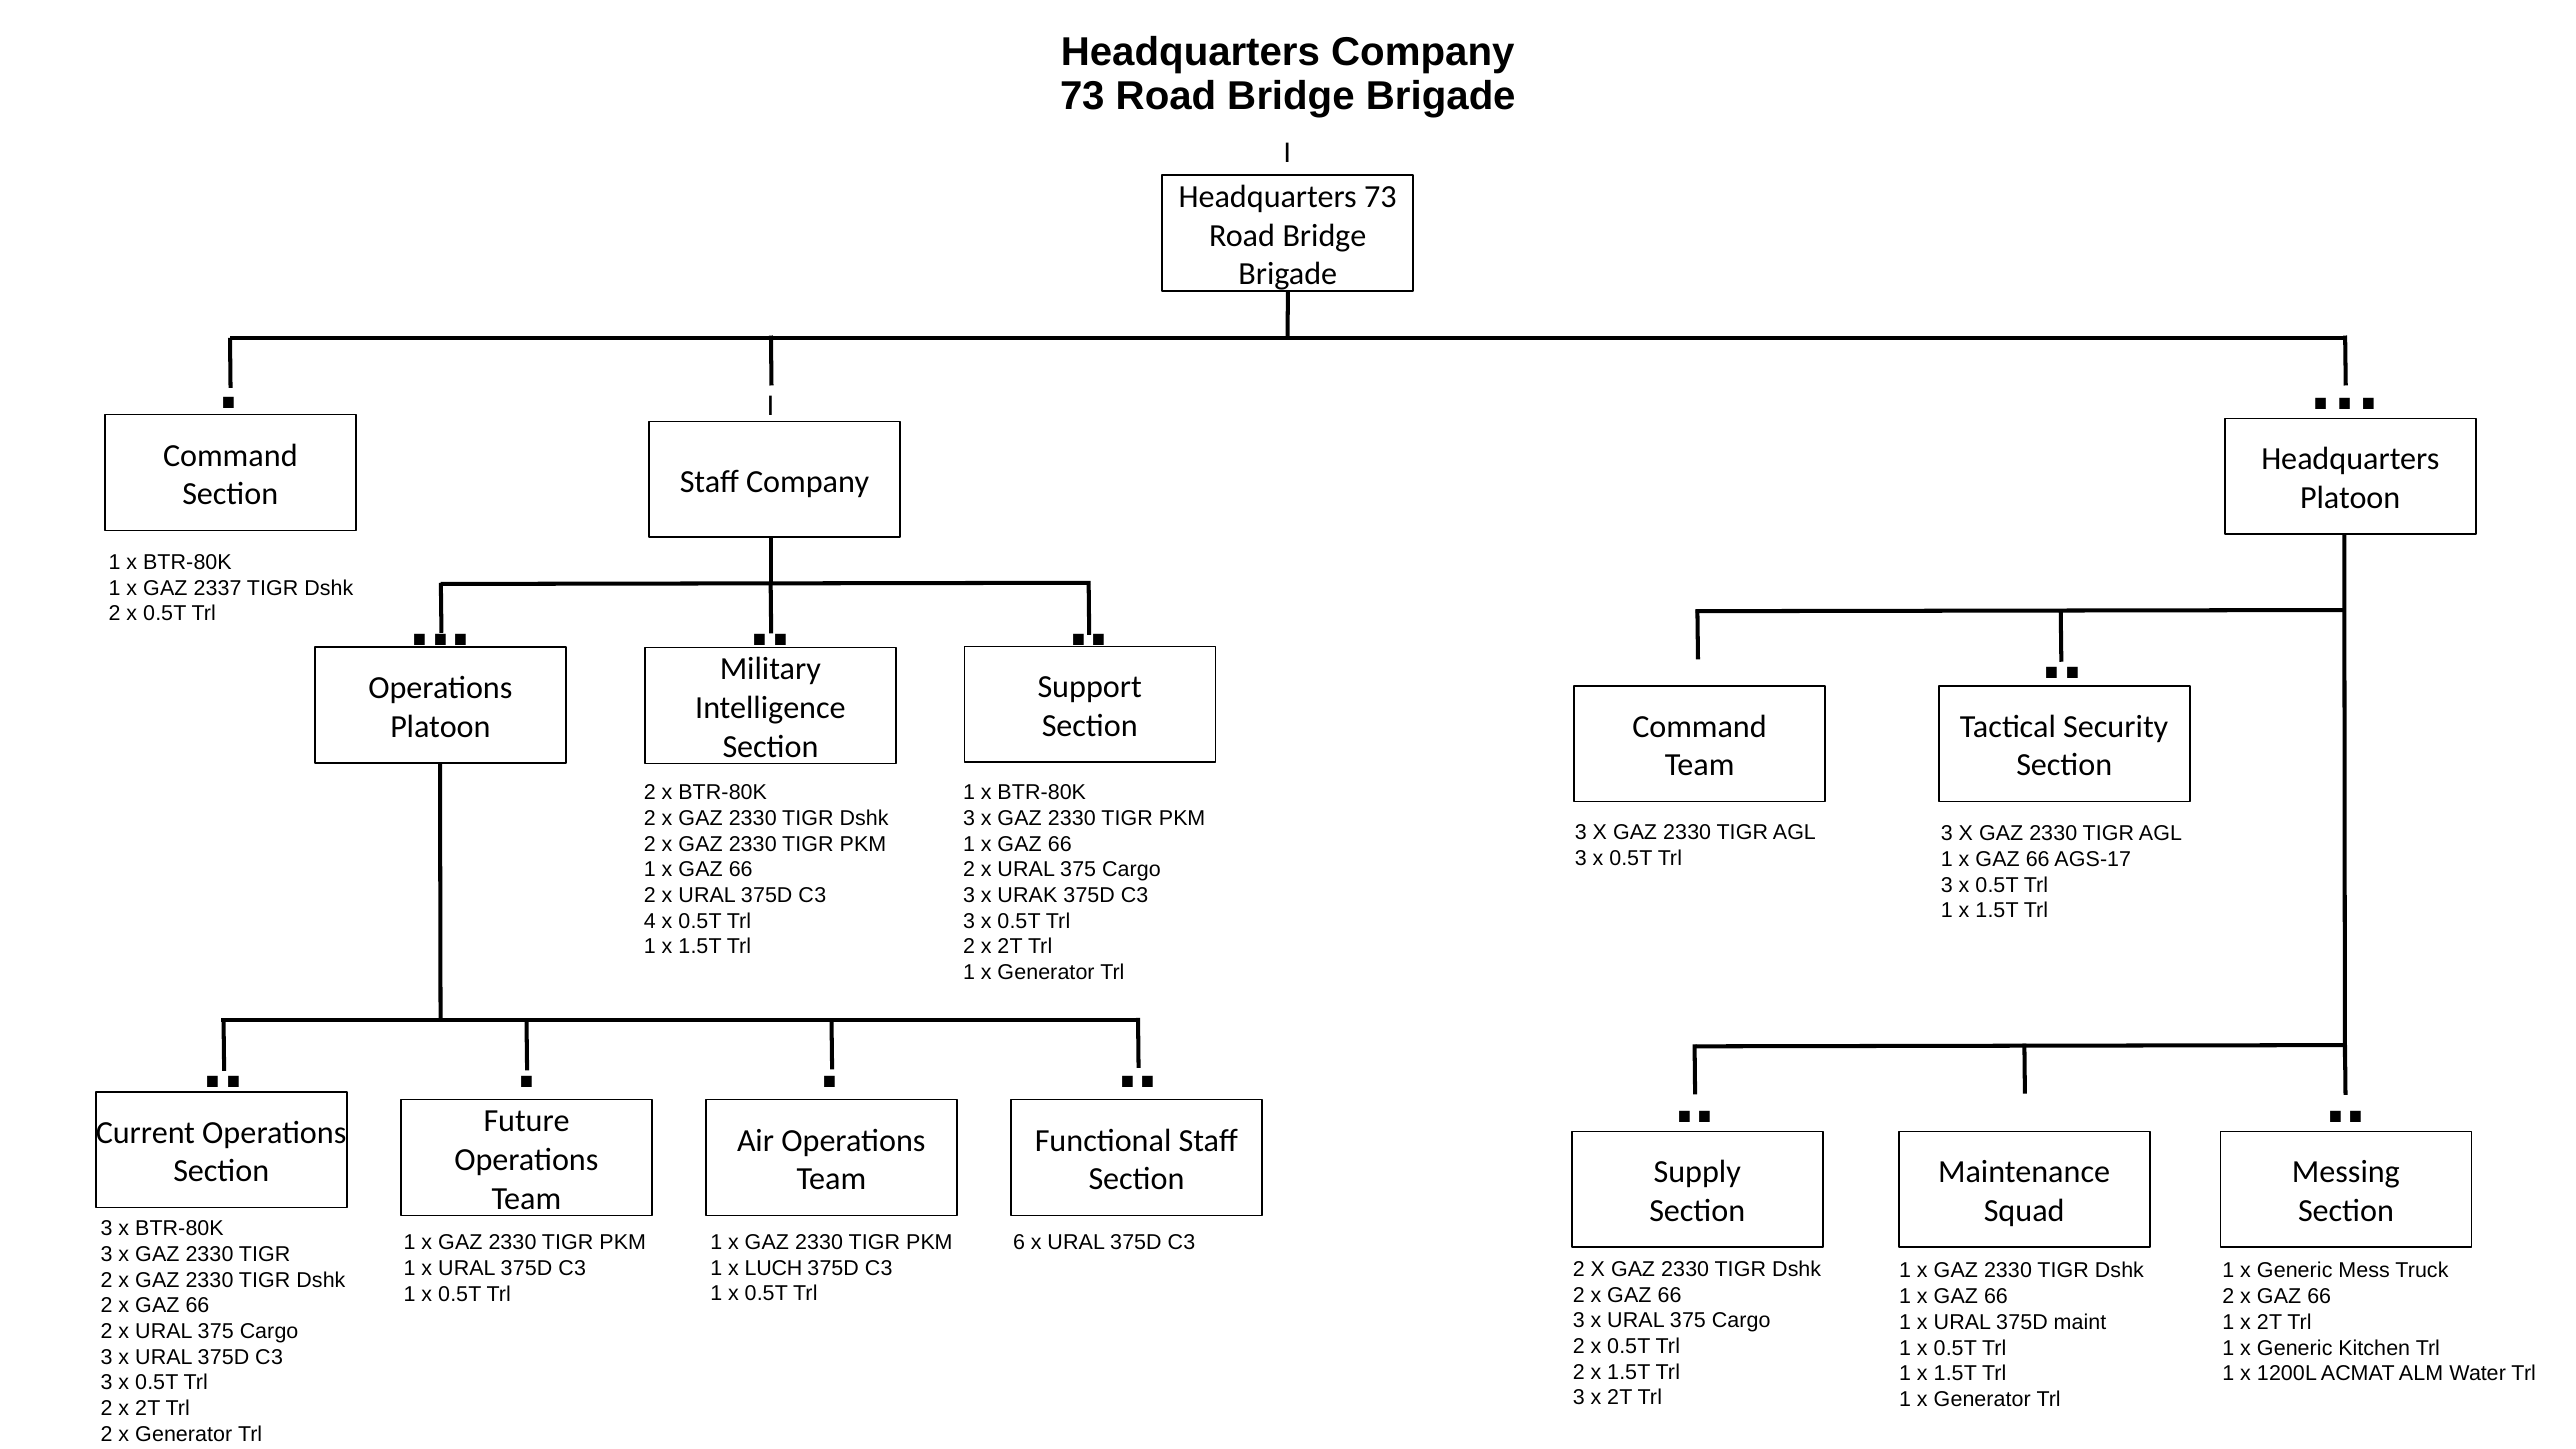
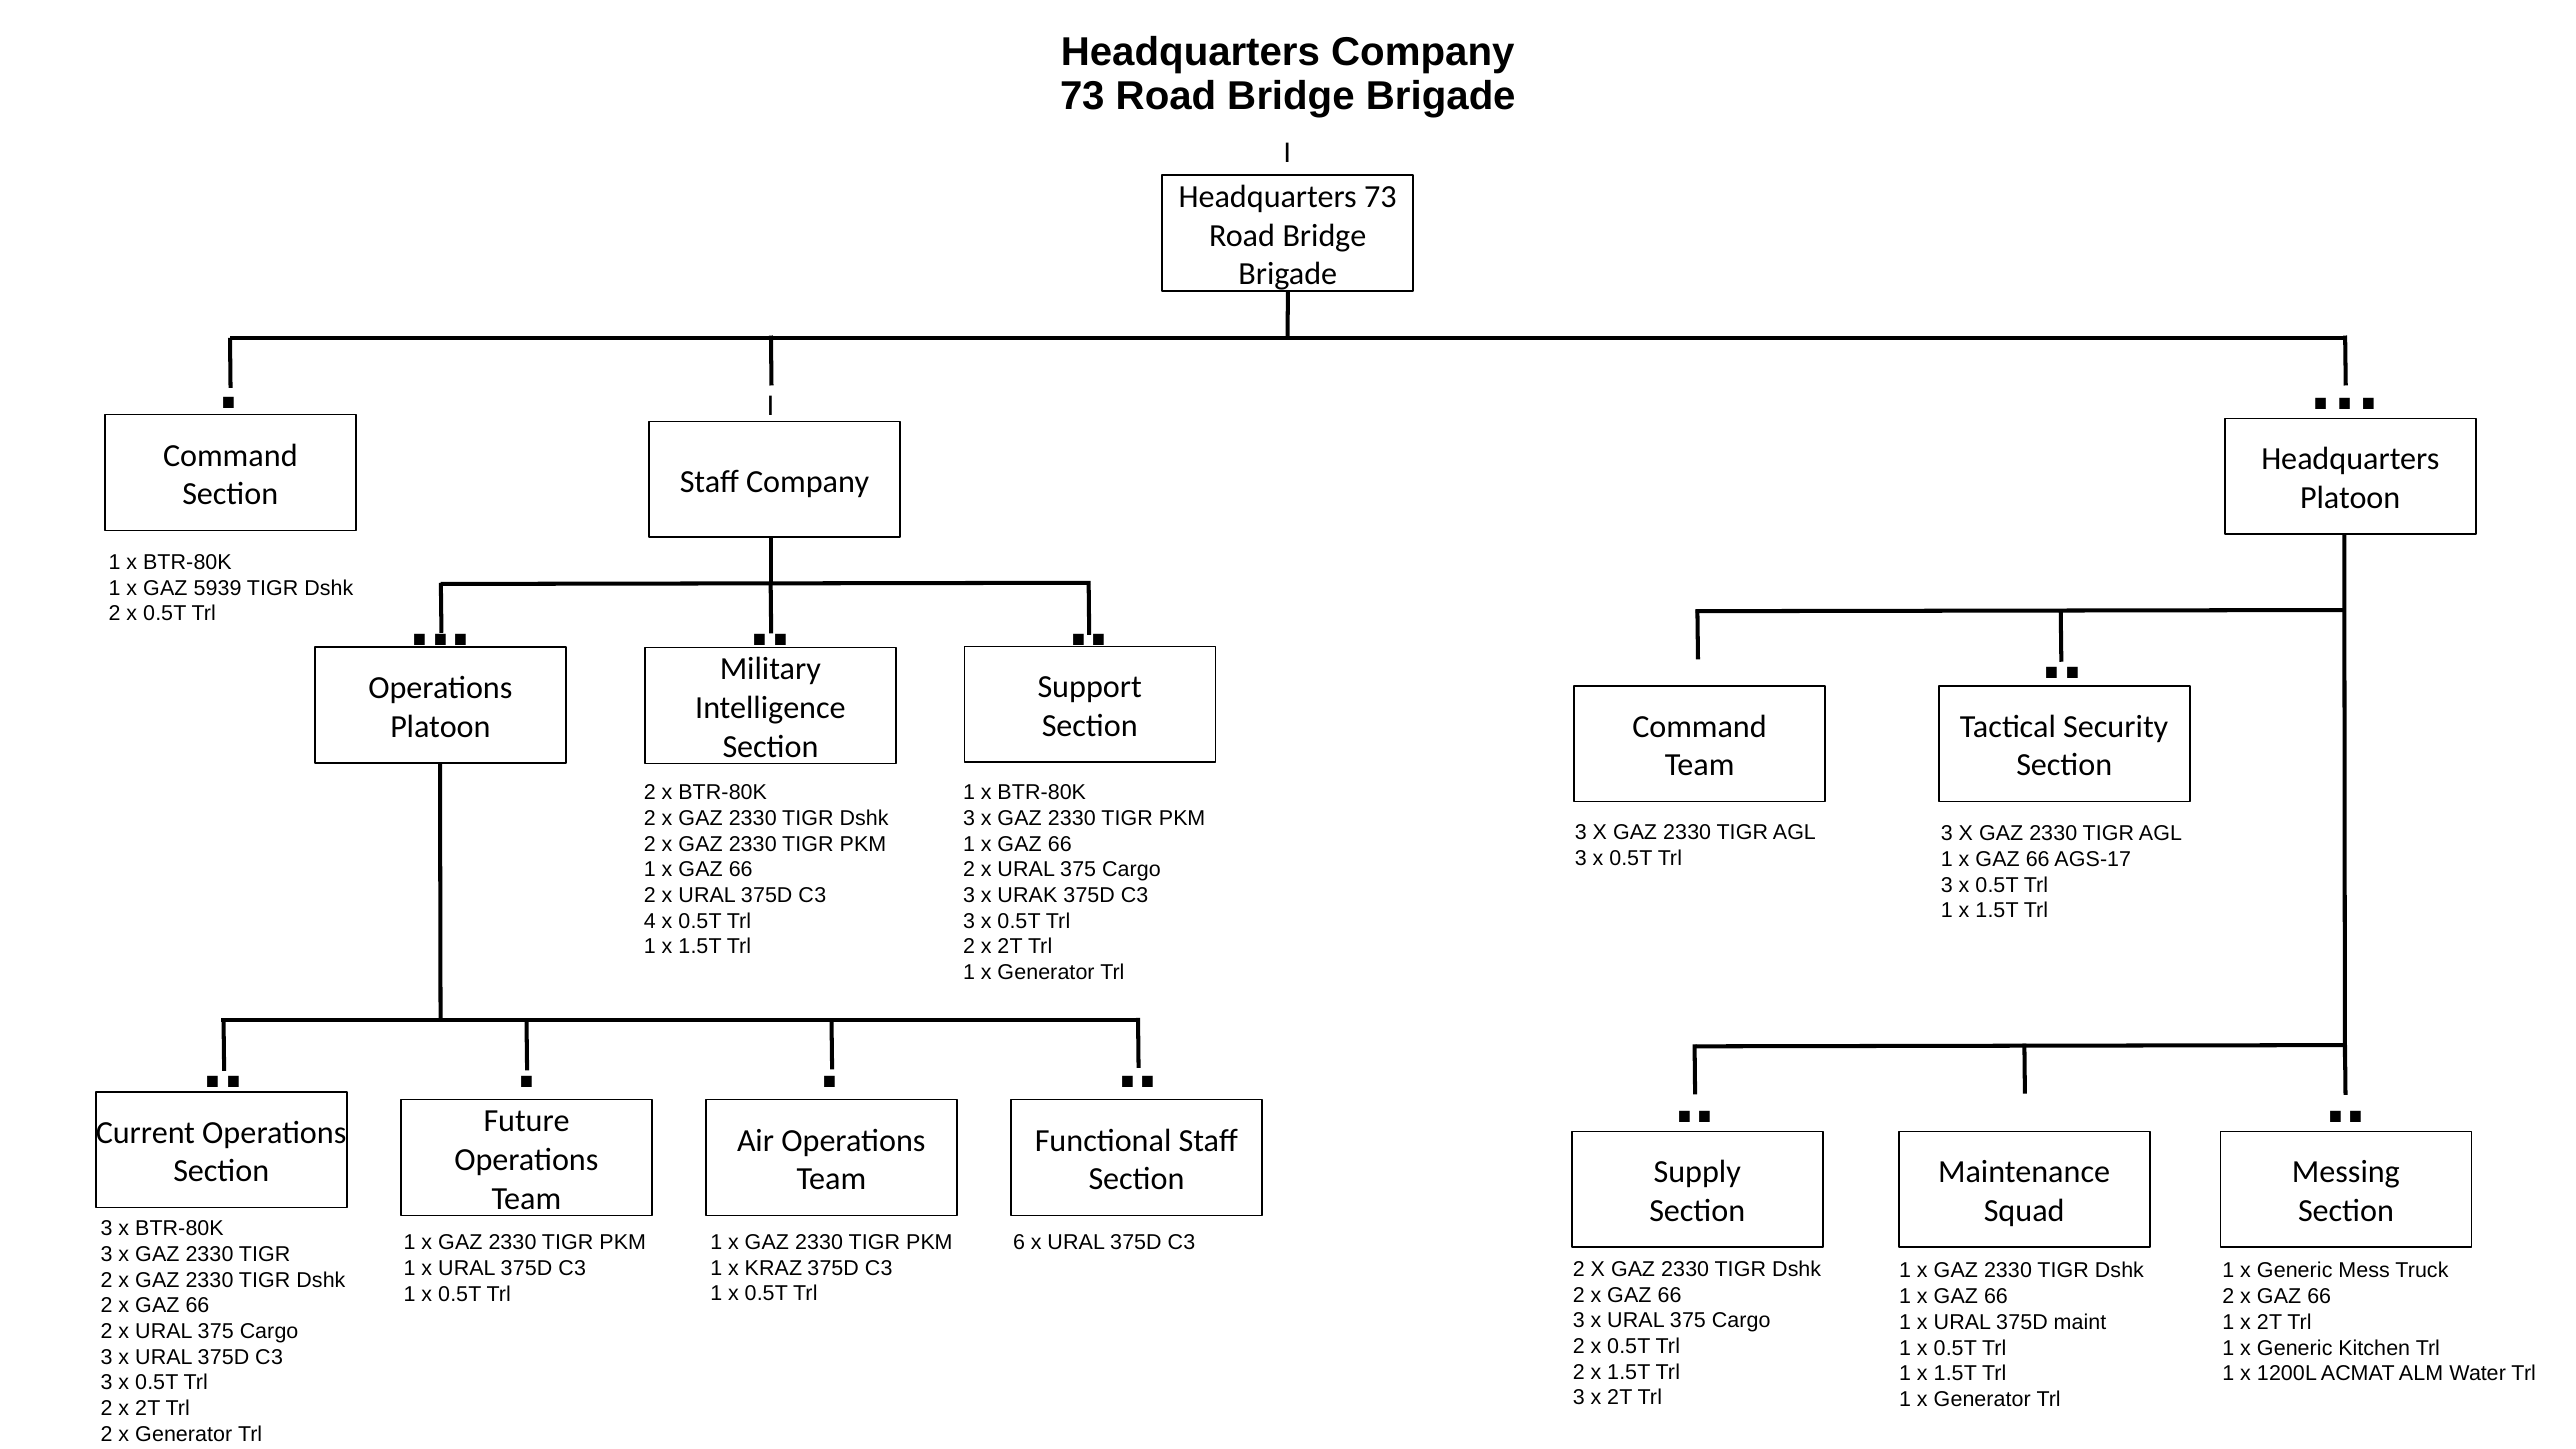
2337: 2337 -> 5939
LUCH: LUCH -> KRAZ
